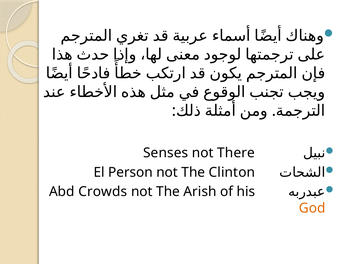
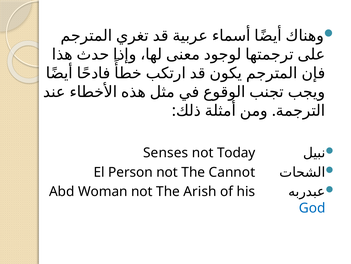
There: There -> Today
Clinton: Clinton -> Cannot
Crowds: Crowds -> Woman
God colour: orange -> blue
